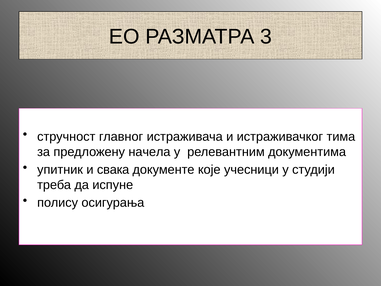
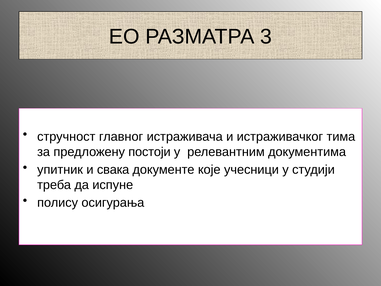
начела: начела -> постоји
